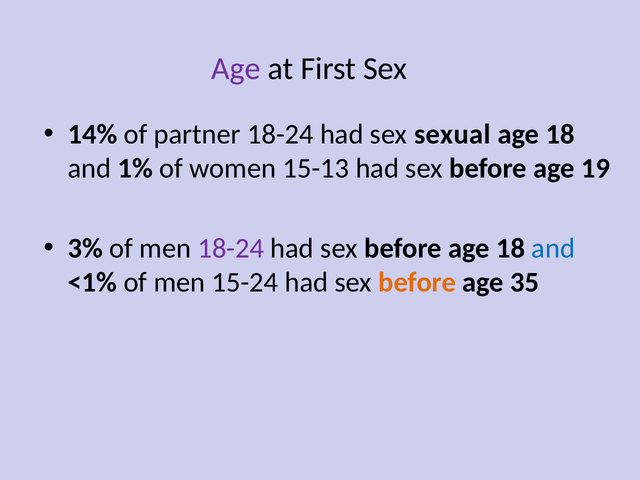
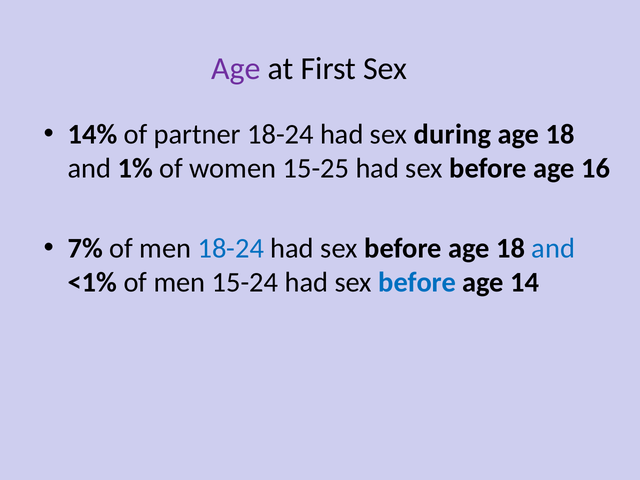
sexual: sexual -> during
15-13: 15-13 -> 15-25
19: 19 -> 16
3%: 3% -> 7%
18-24 at (231, 248) colour: purple -> blue
before at (417, 282) colour: orange -> blue
35: 35 -> 14
